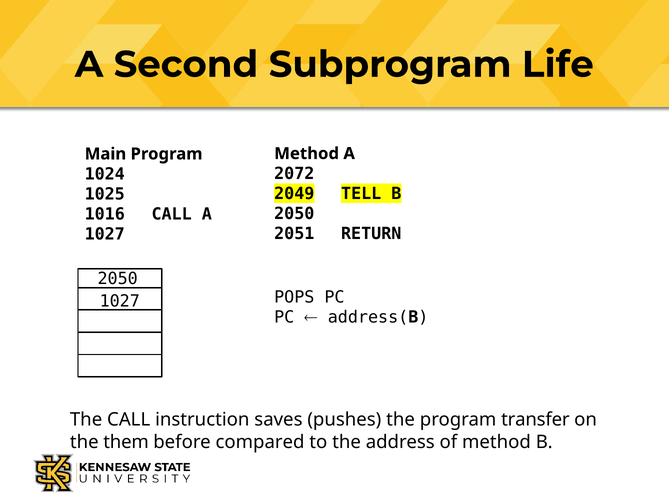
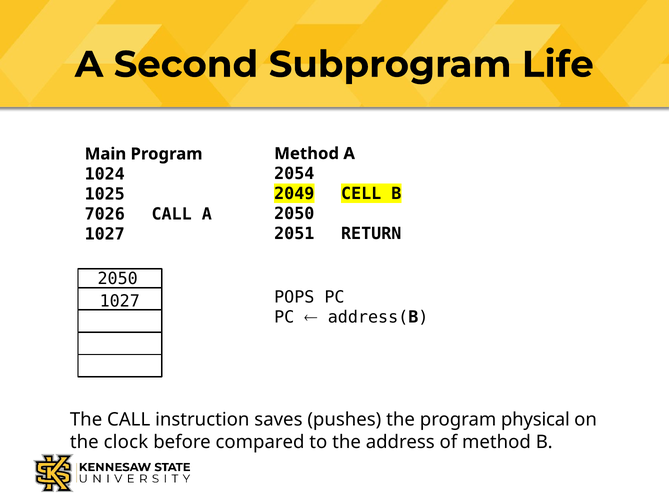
2072: 2072 -> 2054
TELL: TELL -> CELL
1016: 1016 -> 7026
transfer: transfer -> physical
them: them -> clock
